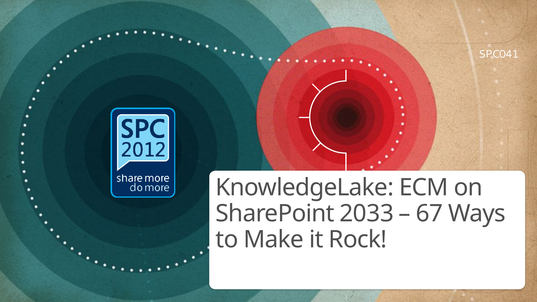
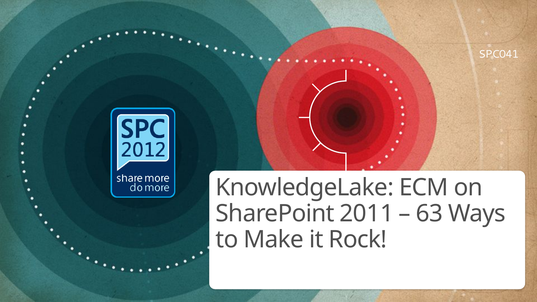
2033: 2033 -> 2011
67: 67 -> 63
